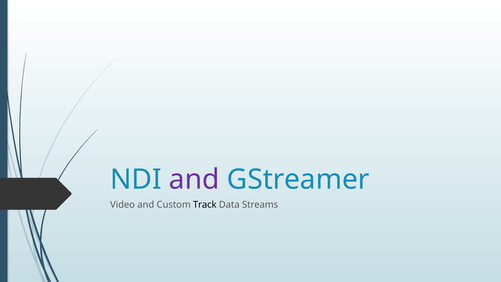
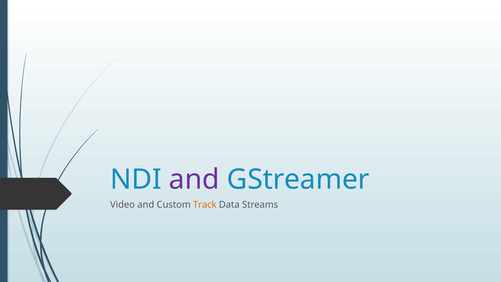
Track colour: black -> orange
